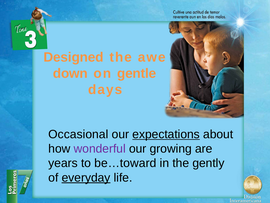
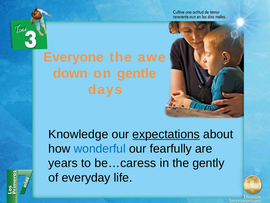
Designed: Designed -> Everyone
Occasional: Occasional -> Knowledge
wonderful colour: purple -> blue
growing: growing -> fearfully
be…toward: be…toward -> be…caress
everyday underline: present -> none
